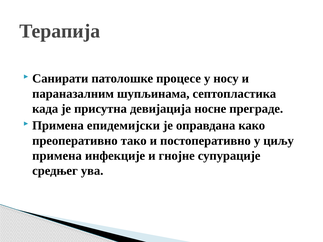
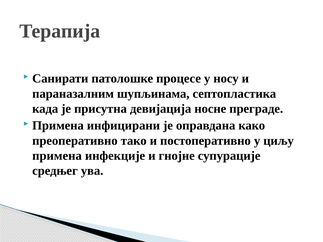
епидемијски: епидемијски -> инфицирани
